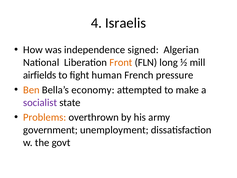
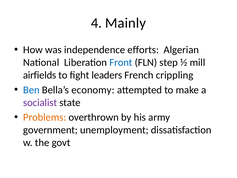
Israelis: Israelis -> Mainly
signed: signed -> efforts
Front colour: orange -> blue
long: long -> step
human: human -> leaders
pressure: pressure -> crippling
Ben colour: orange -> blue
